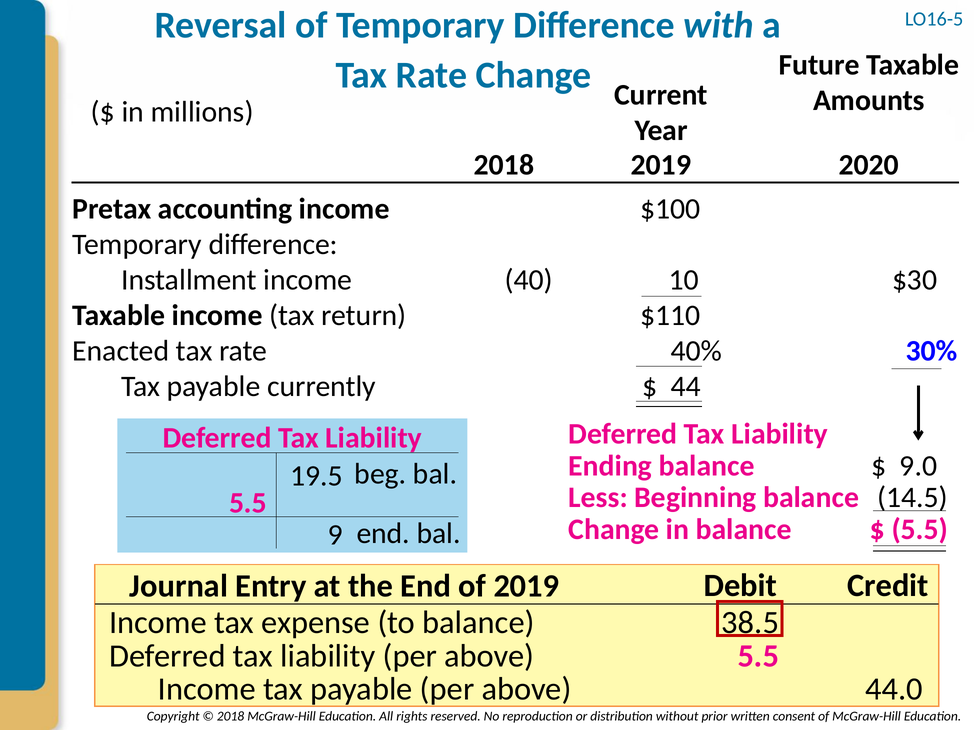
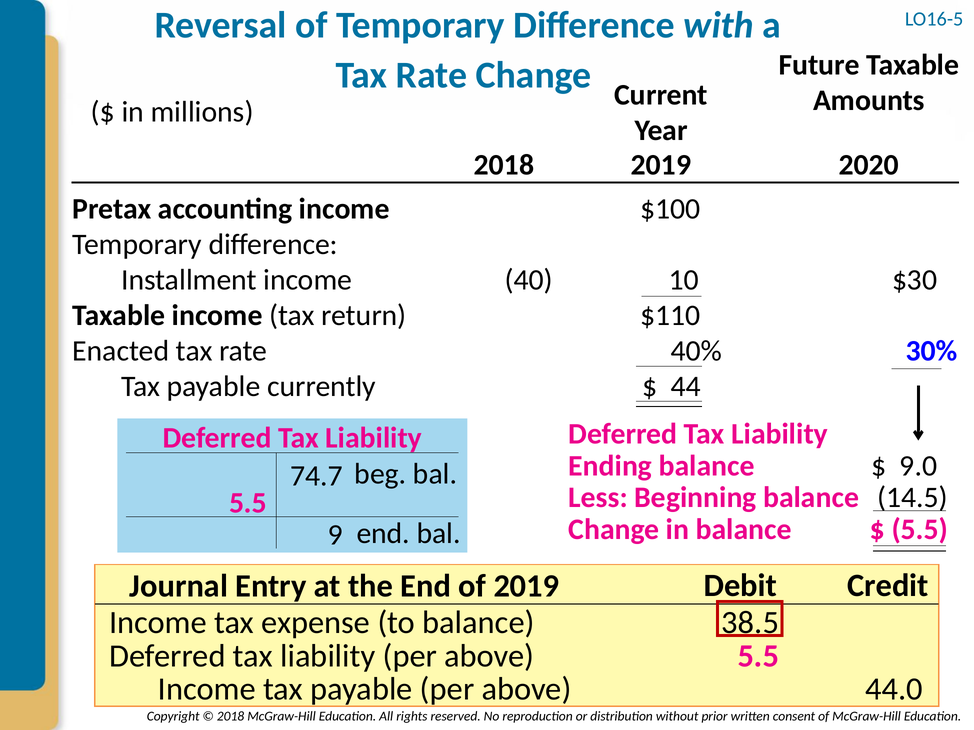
19.5: 19.5 -> 74.7
